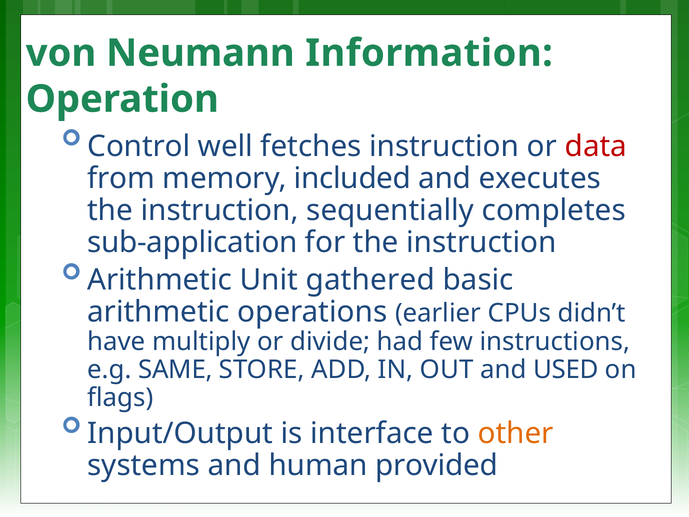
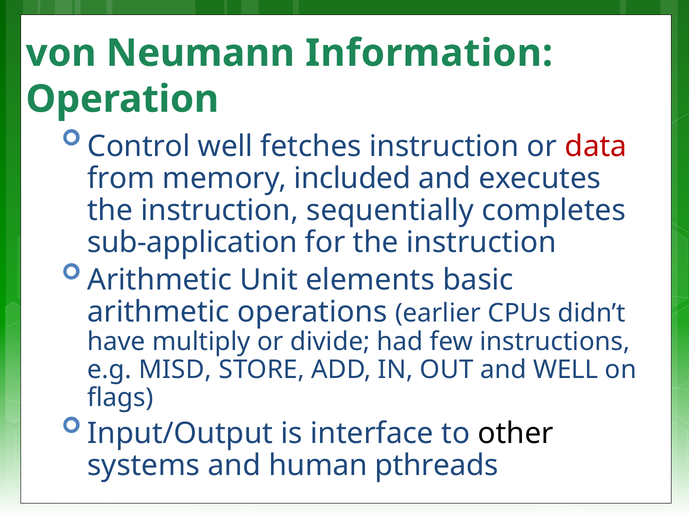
gathered: gathered -> elements
SAME: SAME -> MISD
and USED: USED -> WELL
other colour: orange -> black
provided: provided -> pthreads
